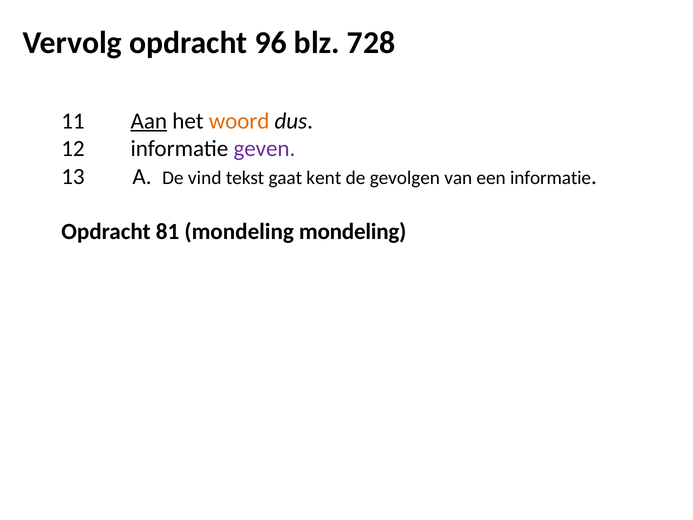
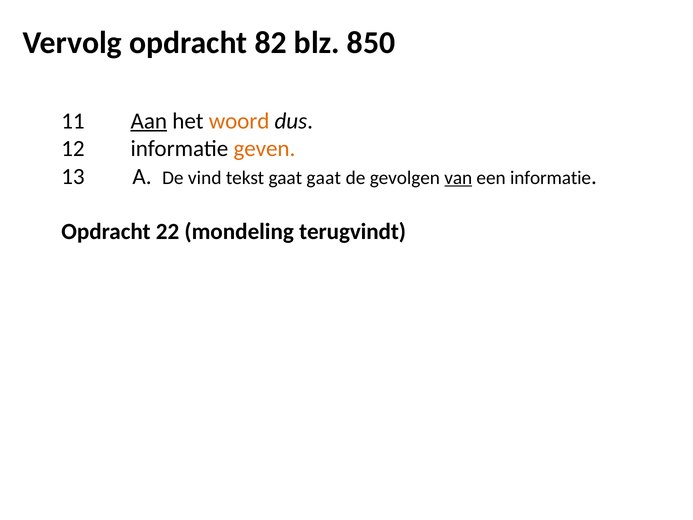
96: 96 -> 82
728: 728 -> 850
geven colour: purple -> orange
gaat kent: kent -> gaat
van underline: none -> present
81: 81 -> 22
mondeling mondeling: mondeling -> terugvindt
